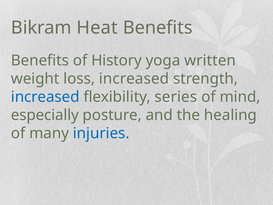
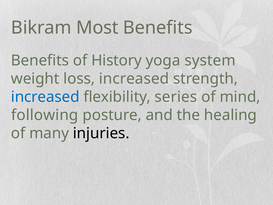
Heat: Heat -> Most
written: written -> system
especially: especially -> following
injuries colour: blue -> black
